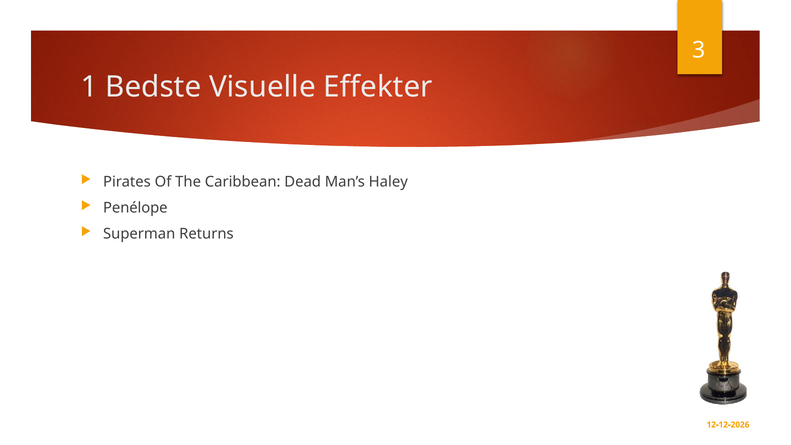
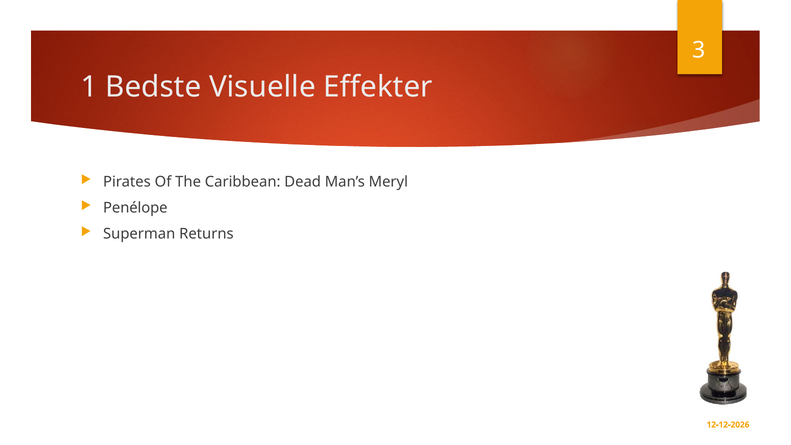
Haley: Haley -> Meryl
